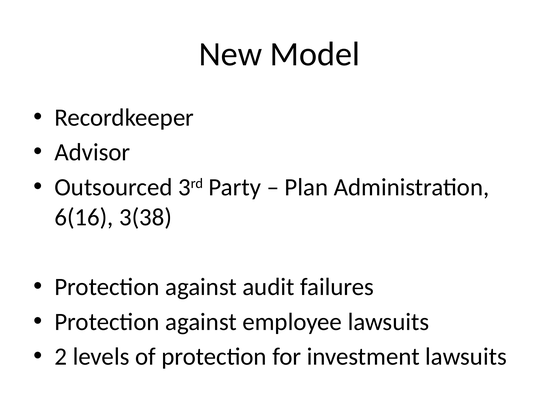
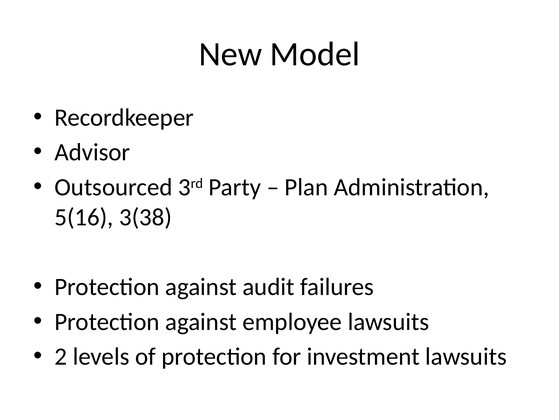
6(16: 6(16 -> 5(16
